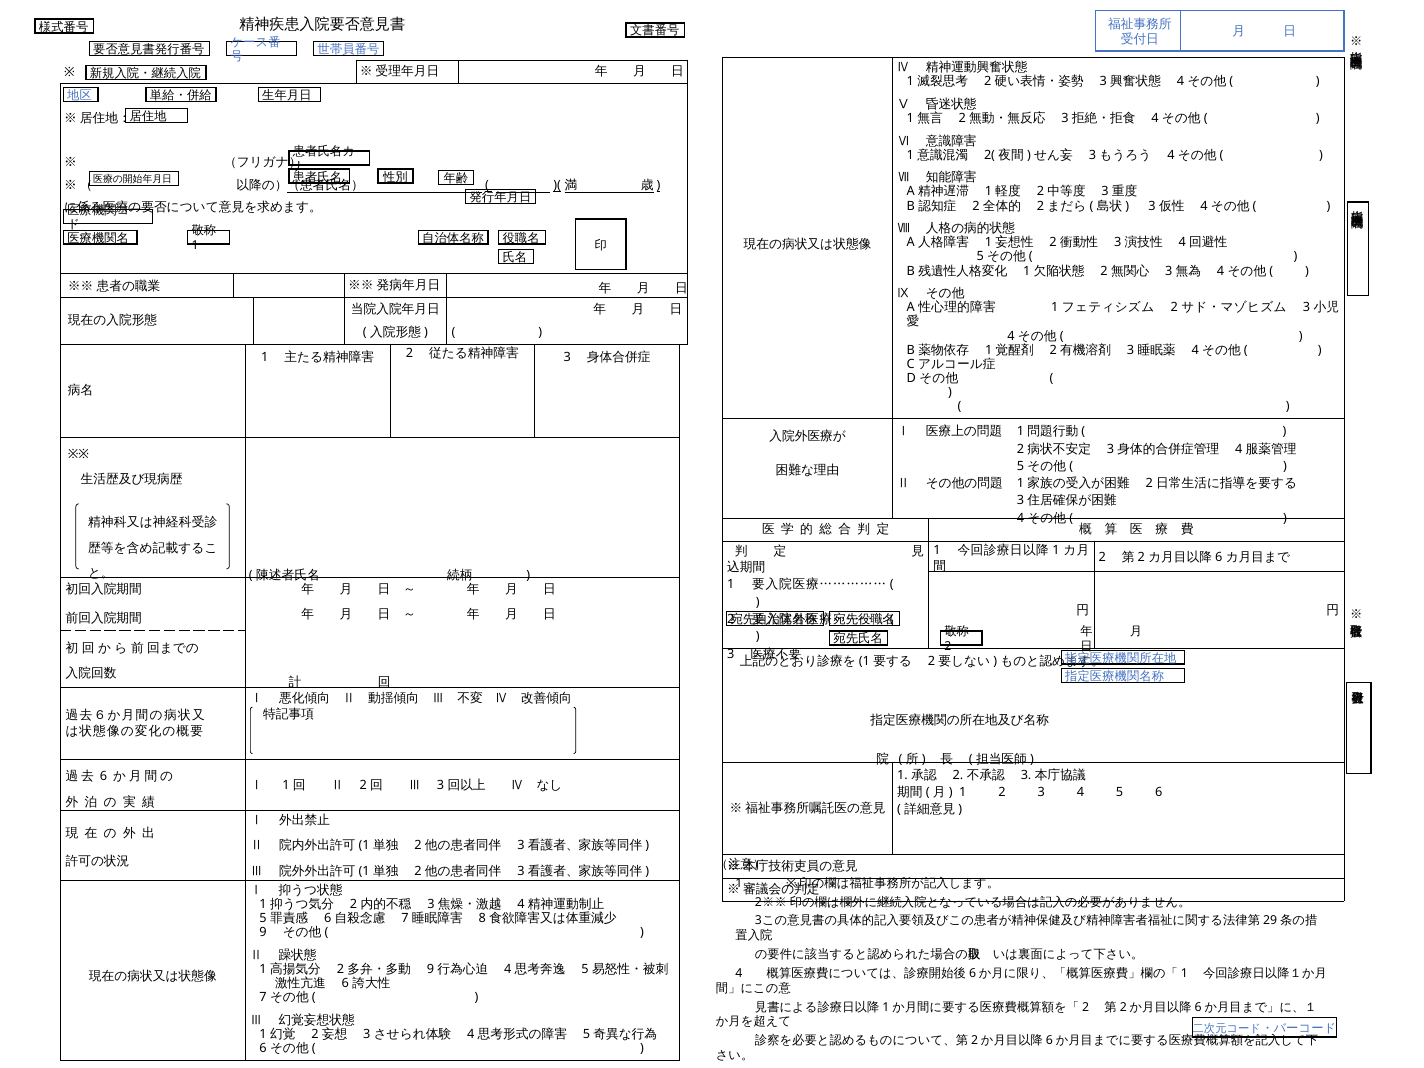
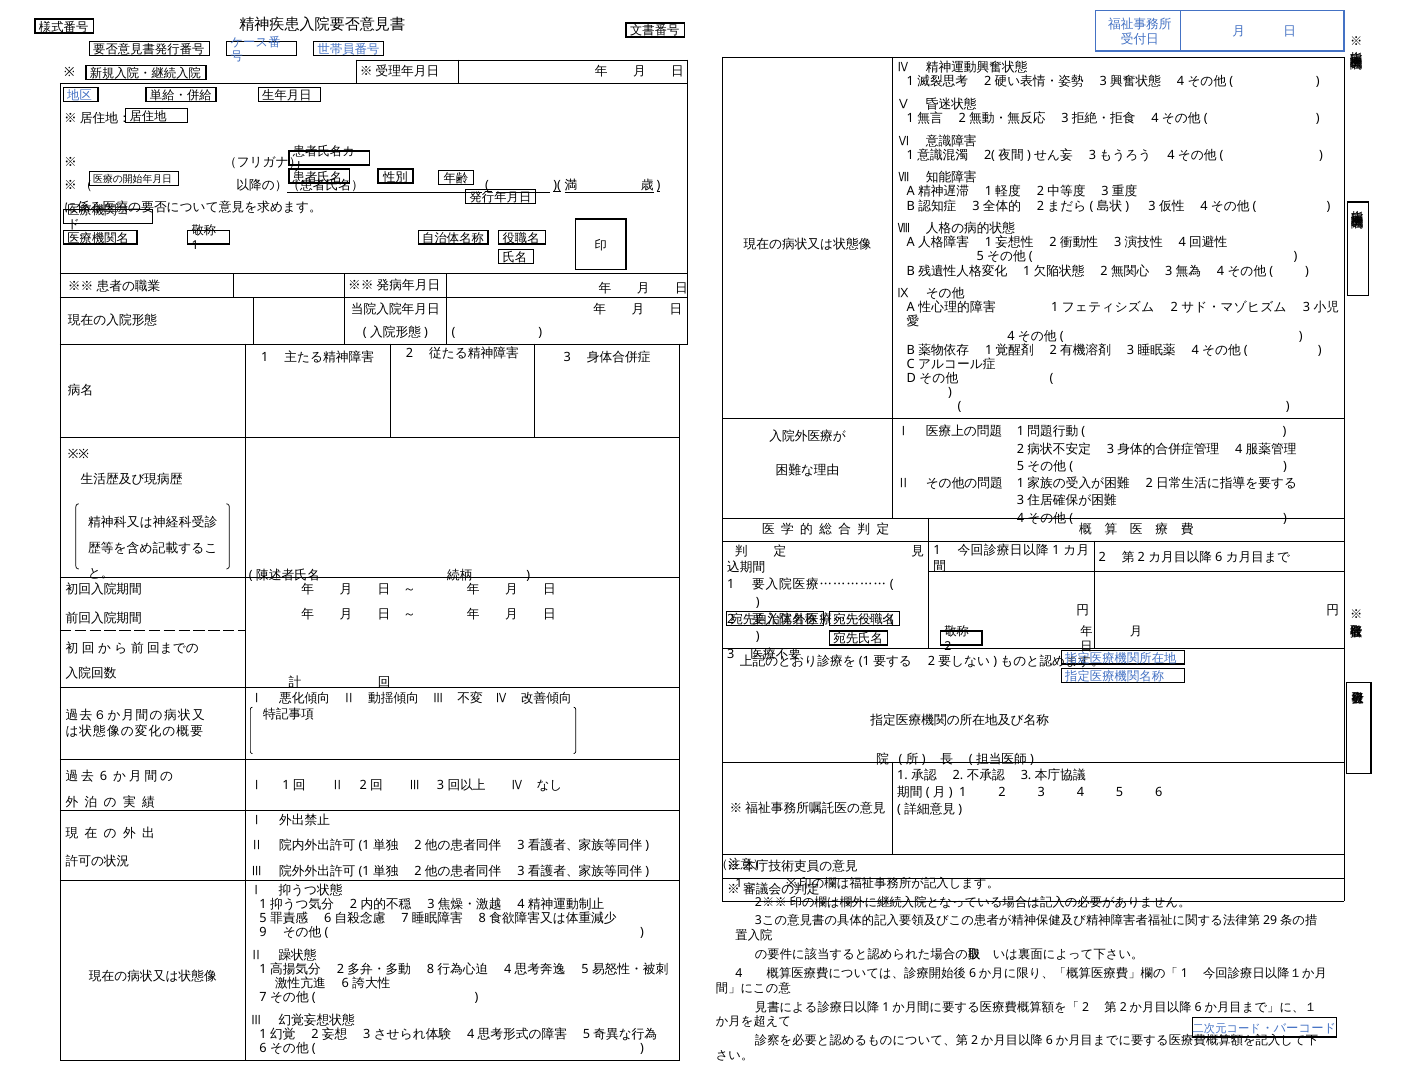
2 at (976, 206): 2 -> 3
9 at (430, 969): 9 -> 8
